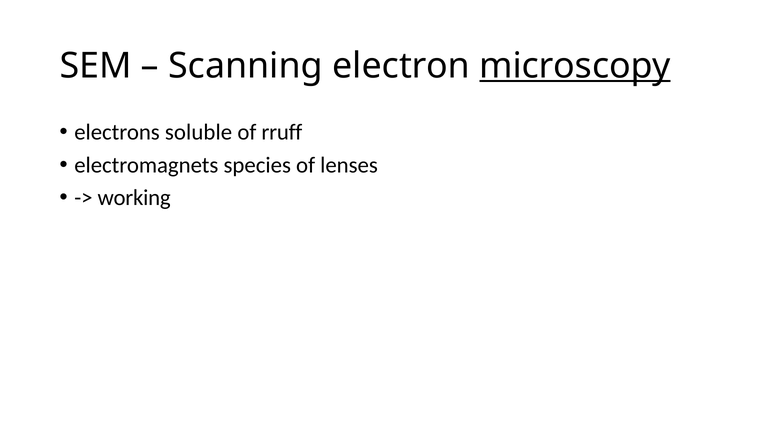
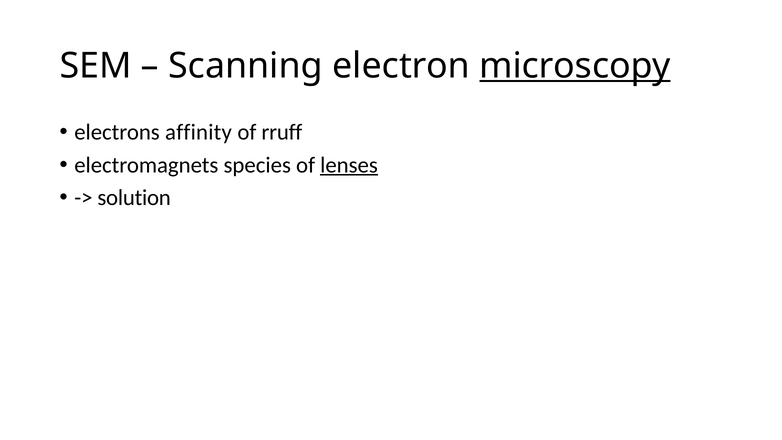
soluble: soluble -> affinity
lenses underline: none -> present
working: working -> solution
